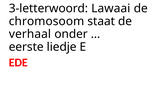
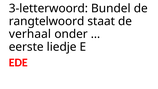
Lawaai: Lawaai -> Bundel
chromosoom: chromosoom -> rangtelwoord
